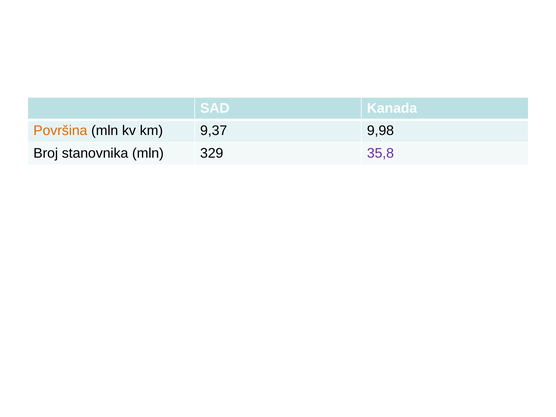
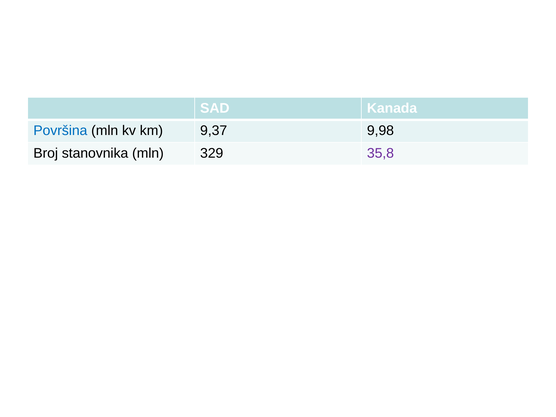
Površina colour: orange -> blue
